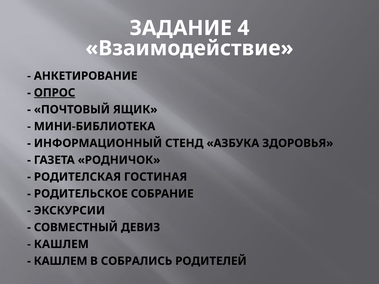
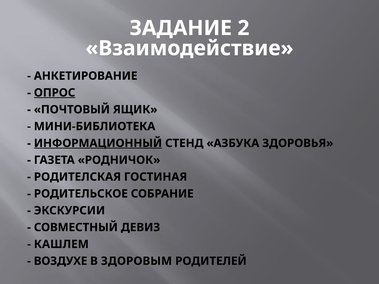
4: 4 -> 2
ИНФОРМАЦИОННЫЙ underline: none -> present
КАШЛЕМ at (61, 261): КАШЛЕМ -> ВОЗДУХЕ
СОБРАЛИСЬ: СОБРАЛИСЬ -> ЗДОРОВЫМ
